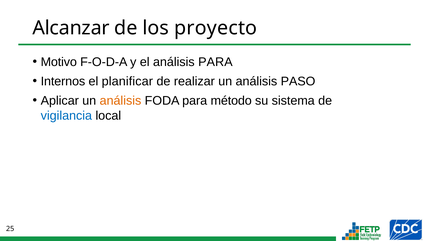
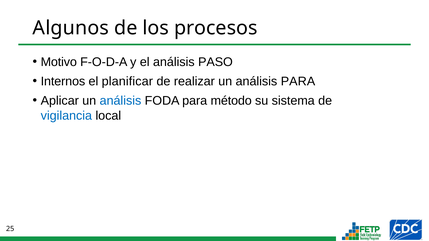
Alcanzar: Alcanzar -> Algunos
proyecto: proyecto -> procesos
análisis PARA: PARA -> PASO
análisis PASO: PASO -> PARA
análisis at (120, 101) colour: orange -> blue
